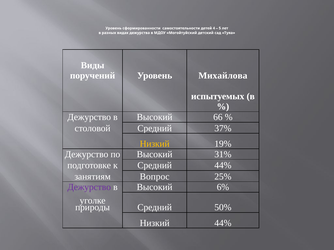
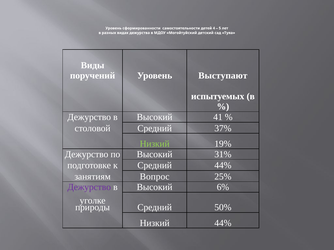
Михайлова: Михайлова -> Выступают
66: 66 -> 41
Низкий at (155, 144) colour: yellow -> light green
